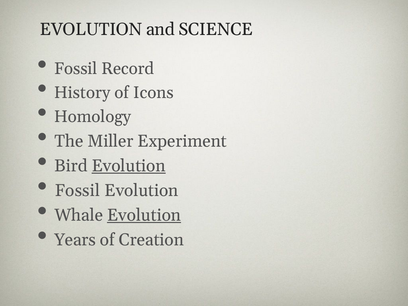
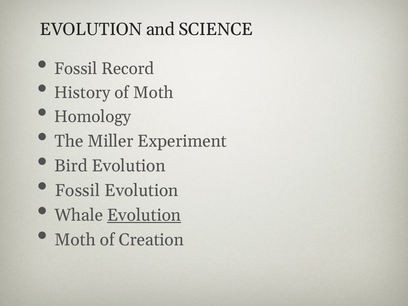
of Icons: Icons -> Moth
Evolution at (129, 166) underline: present -> none
Years at (75, 240): Years -> Moth
